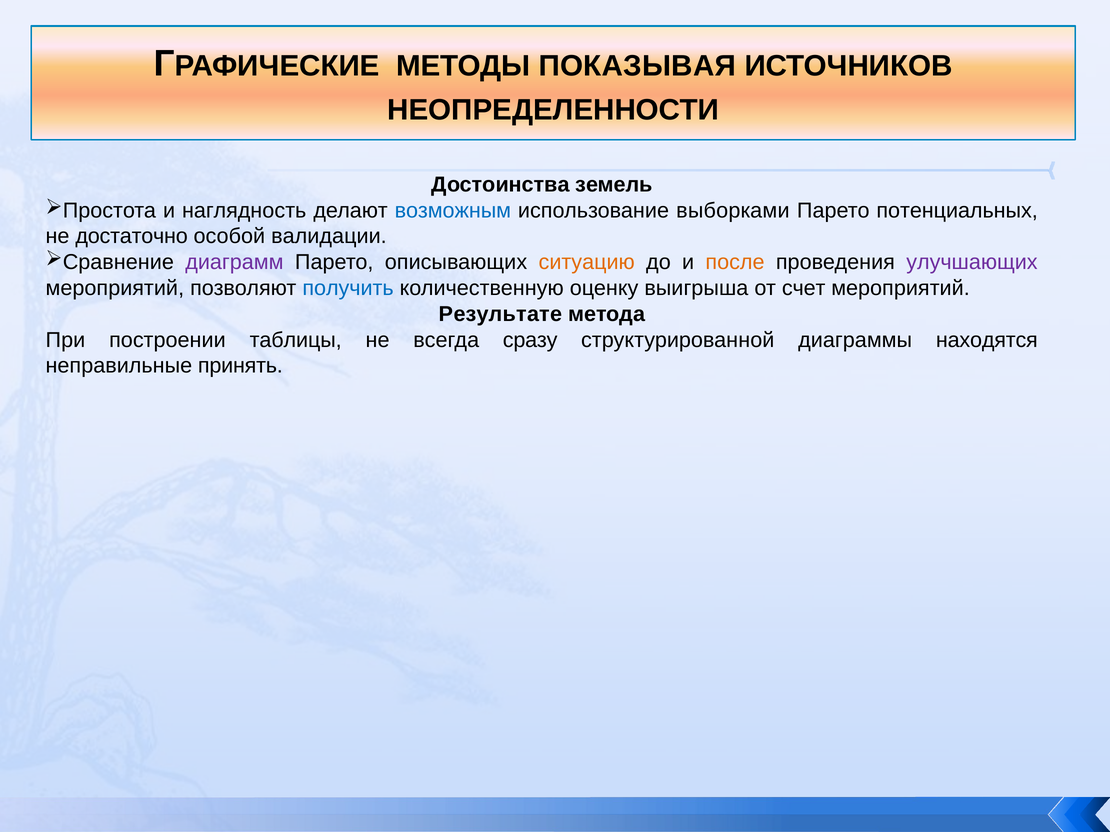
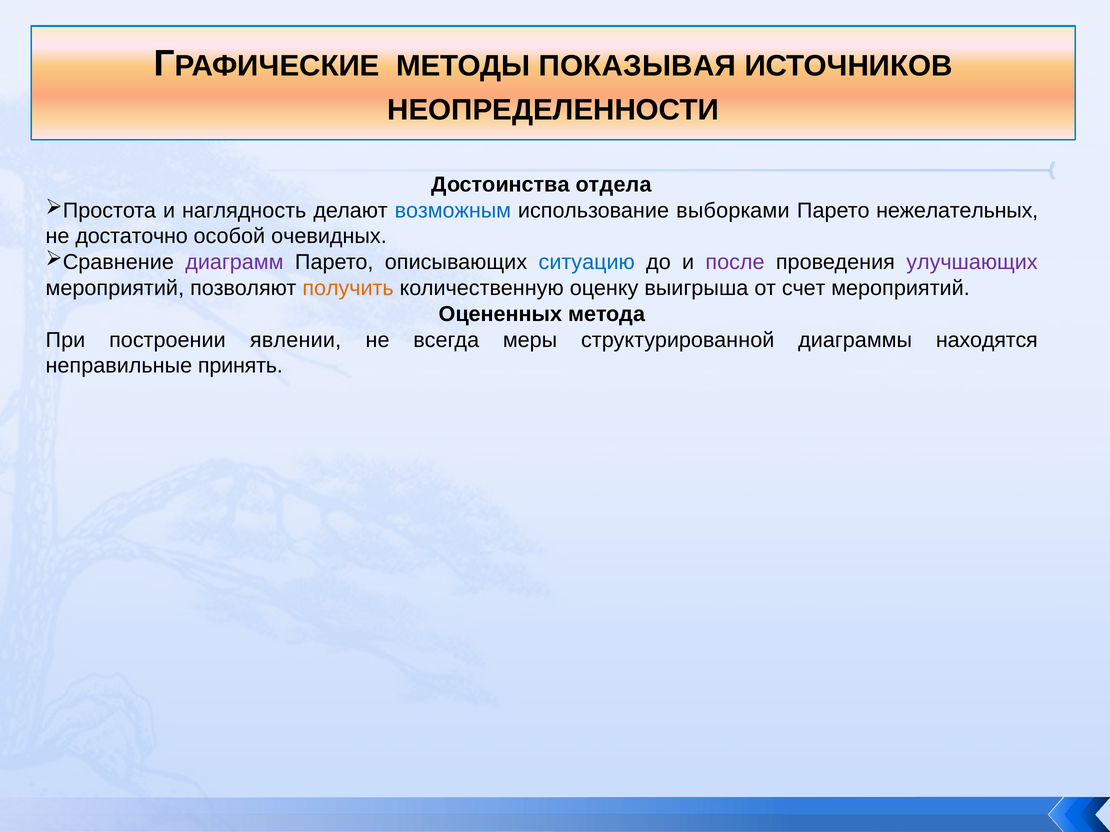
земель: земель -> отдела
потенциальных: потенциальных -> нежелательных
валидации: валидации -> очевидных
ситуацию colour: orange -> blue
после colour: orange -> purple
получить colour: blue -> orange
Результате: Результате -> Оцененных
таблицы: таблицы -> явлении
сразу: сразу -> меры
